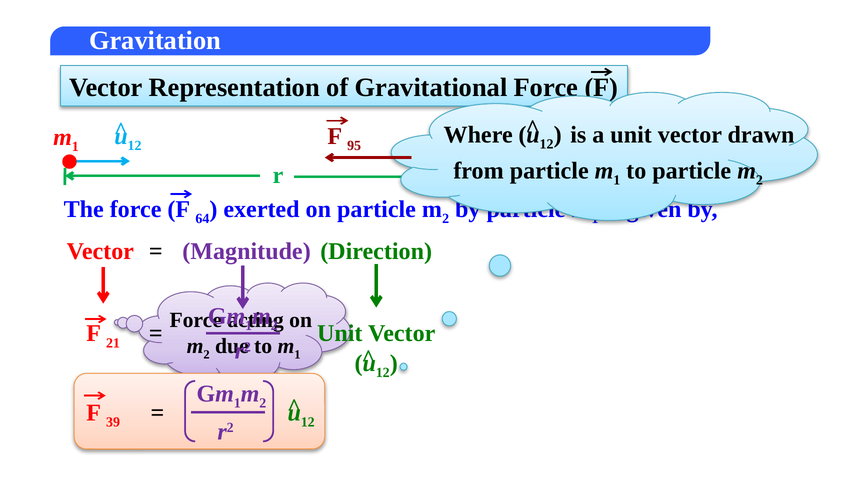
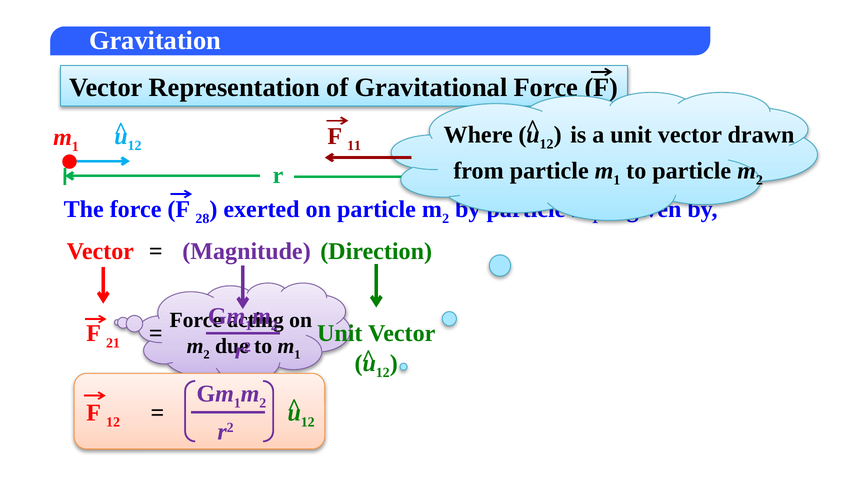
95: 95 -> 11
64: 64 -> 28
F 39: 39 -> 12
